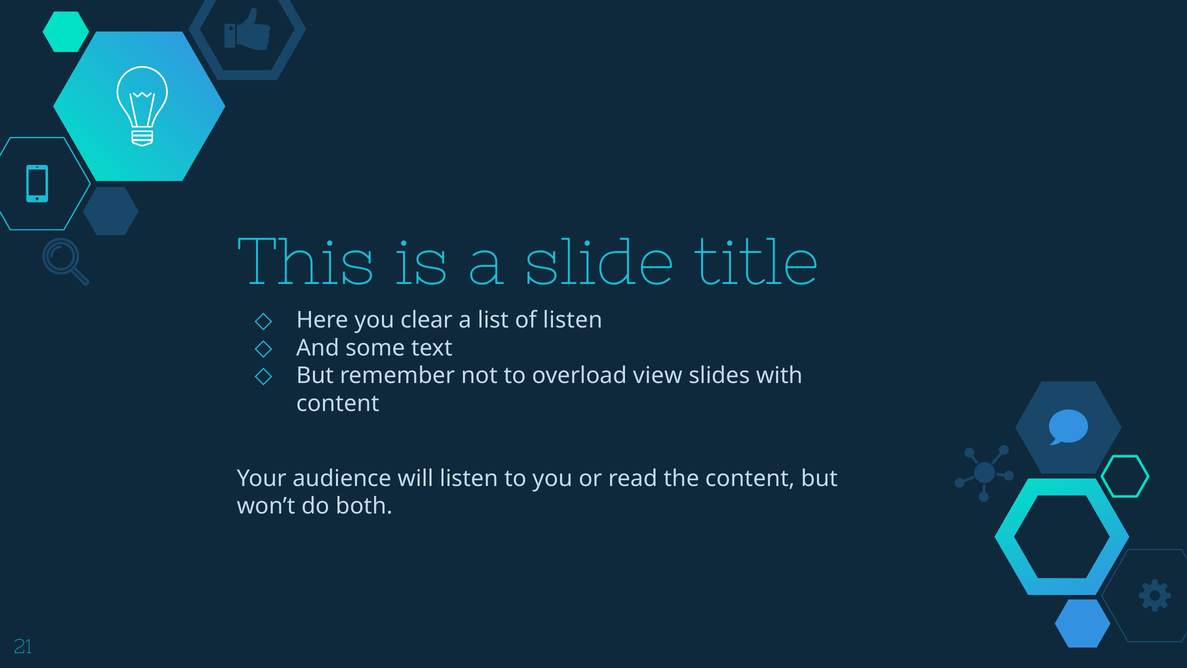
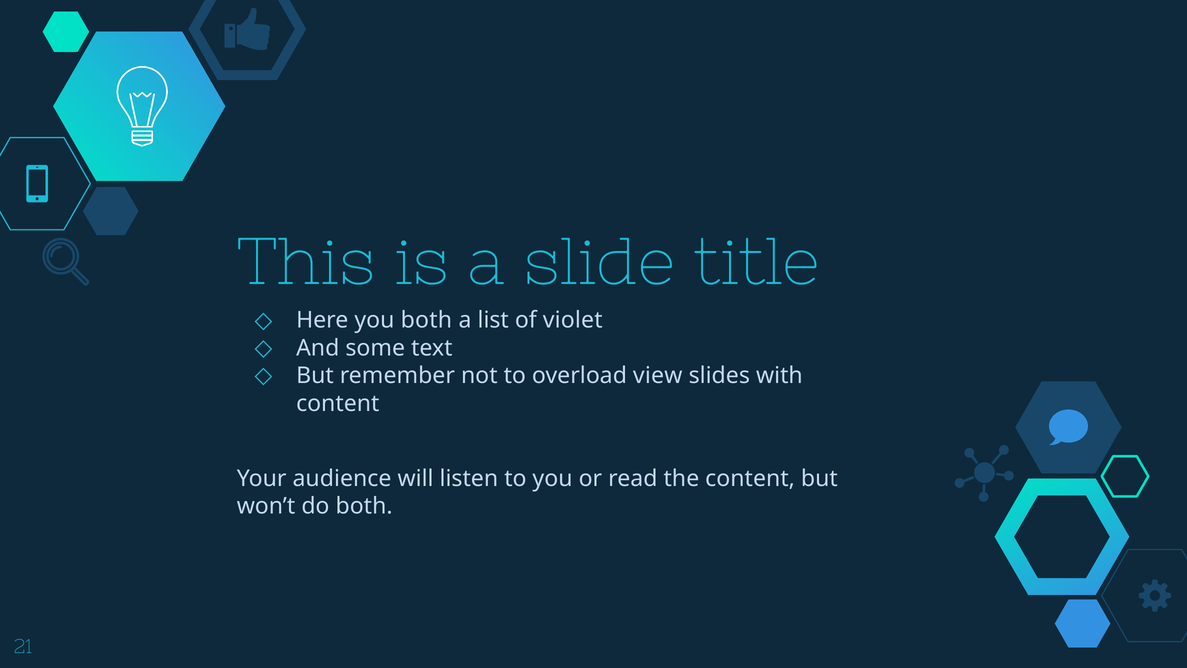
you clear: clear -> both
of listen: listen -> violet
